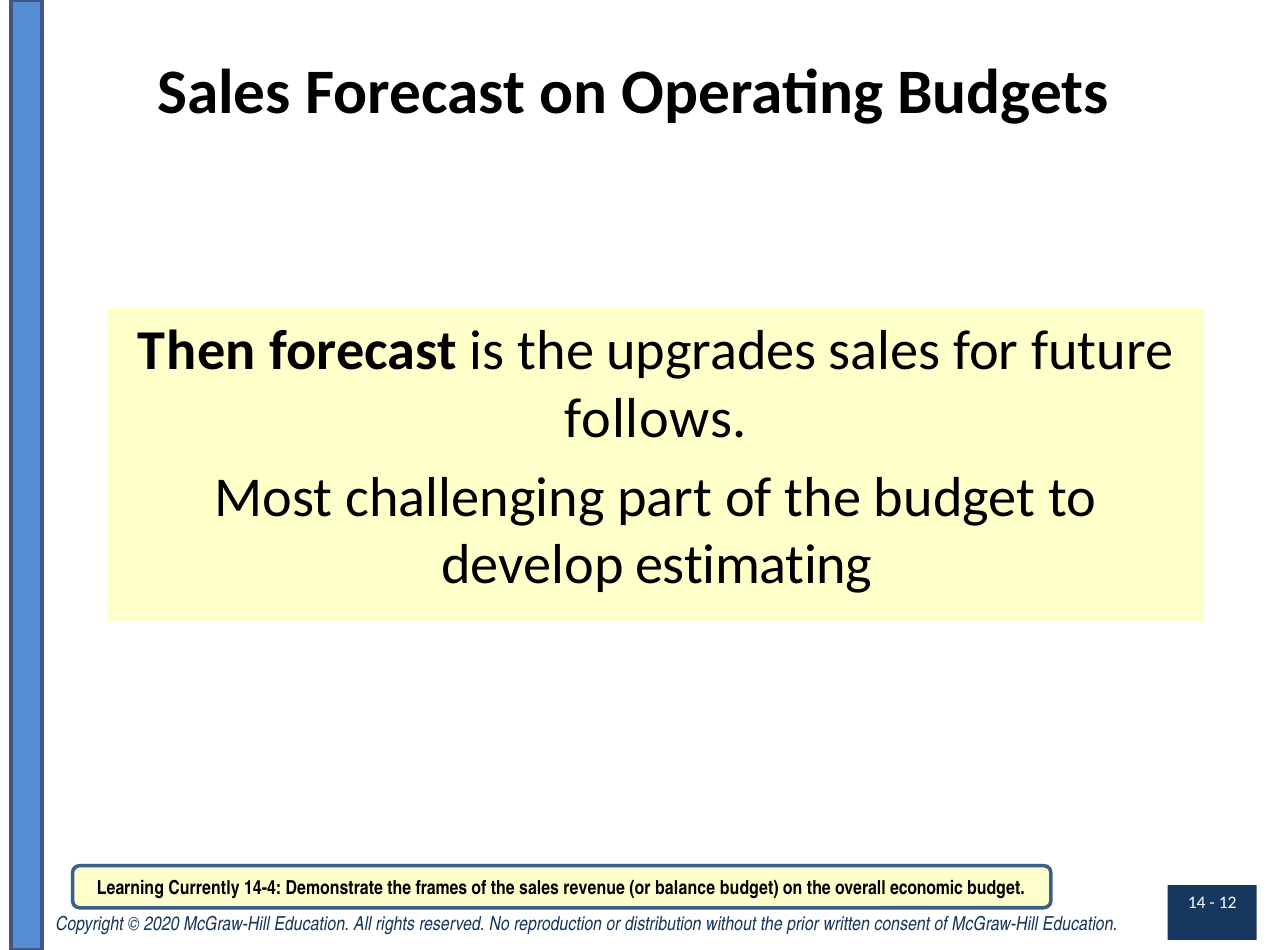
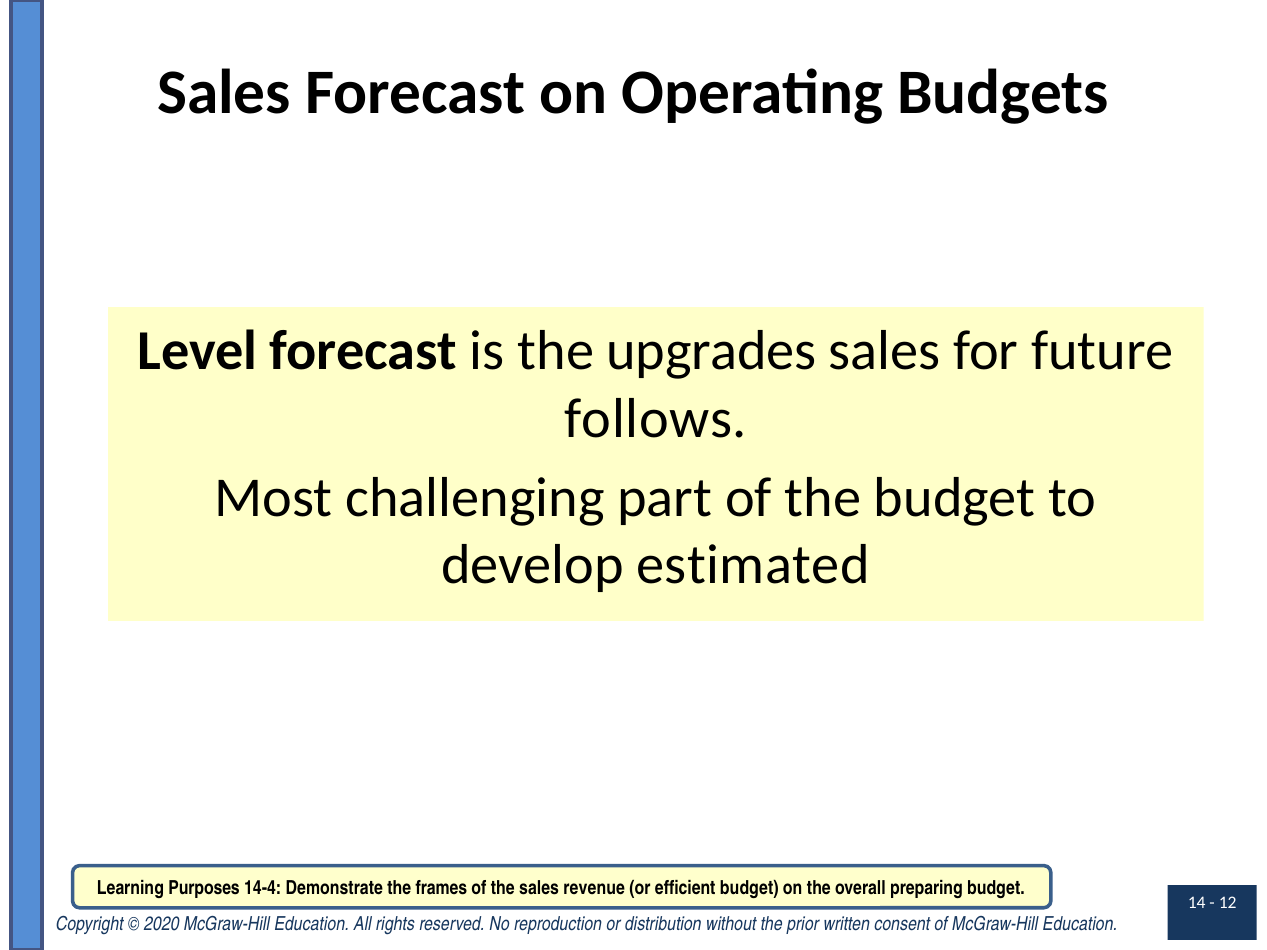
Then: Then -> Level
estimating: estimating -> estimated
Currently: Currently -> Purposes
balance: balance -> efficient
economic: economic -> preparing
